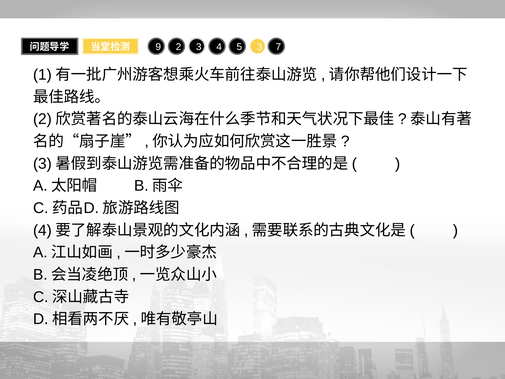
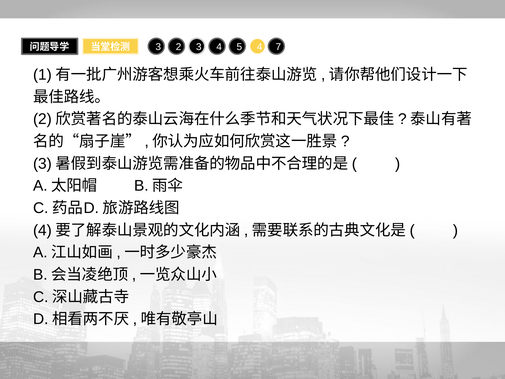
9 at (158, 47): 9 -> 3
5 3: 3 -> 4
